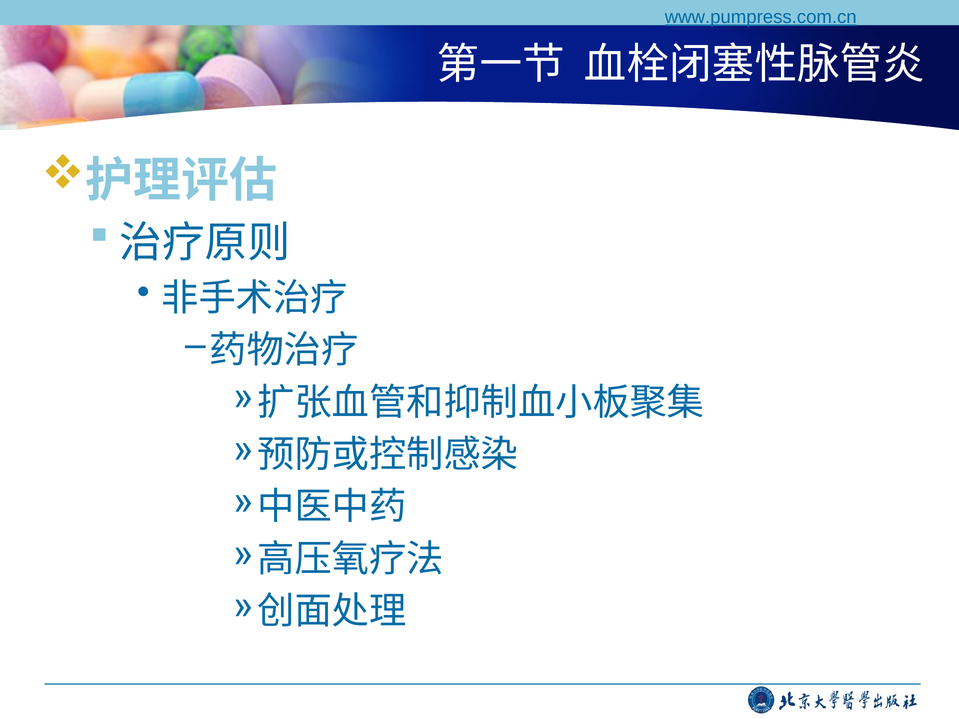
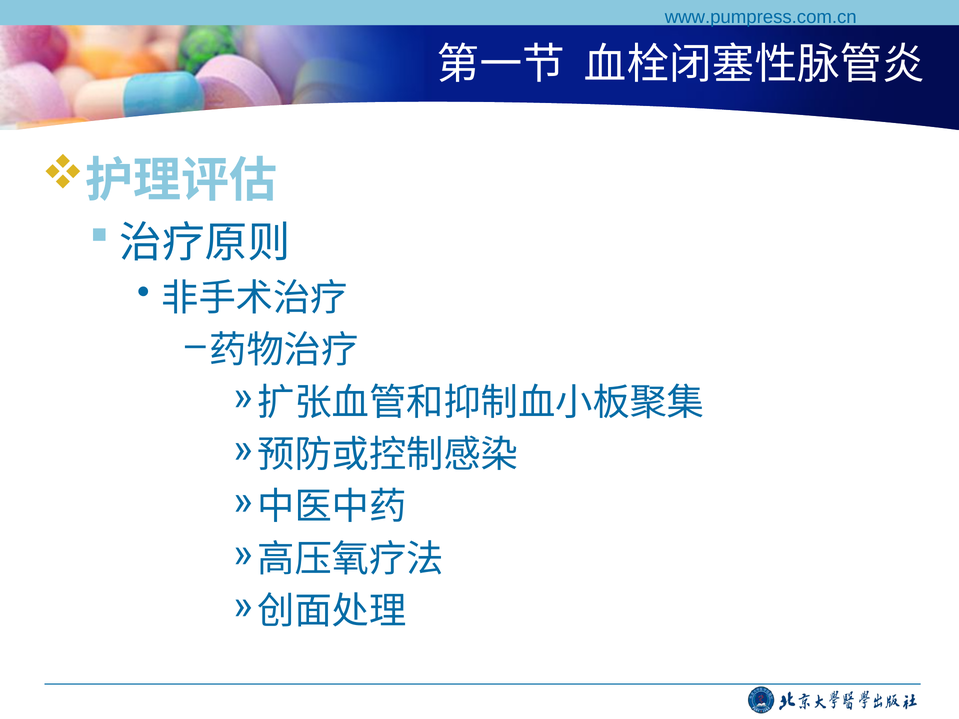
www.pumpress.com.cn underline: present -> none
